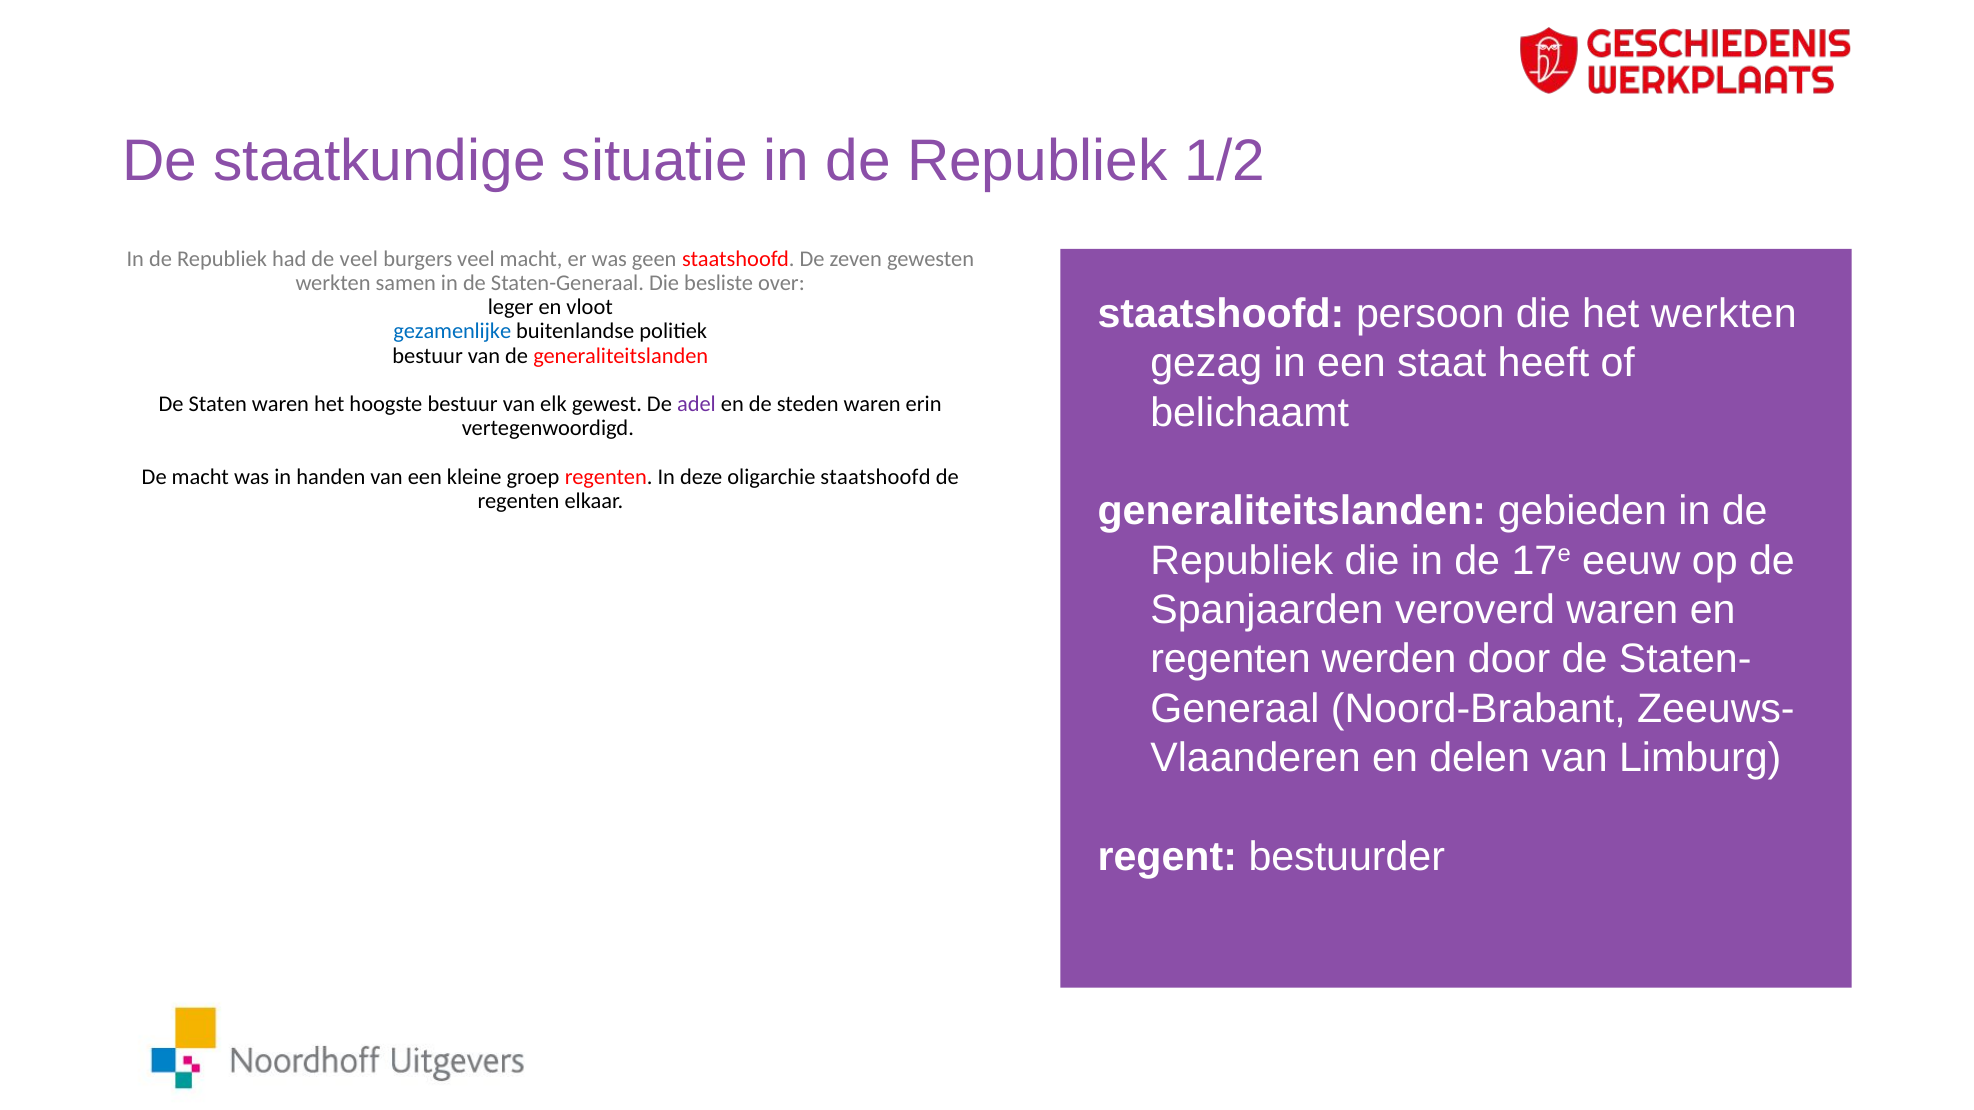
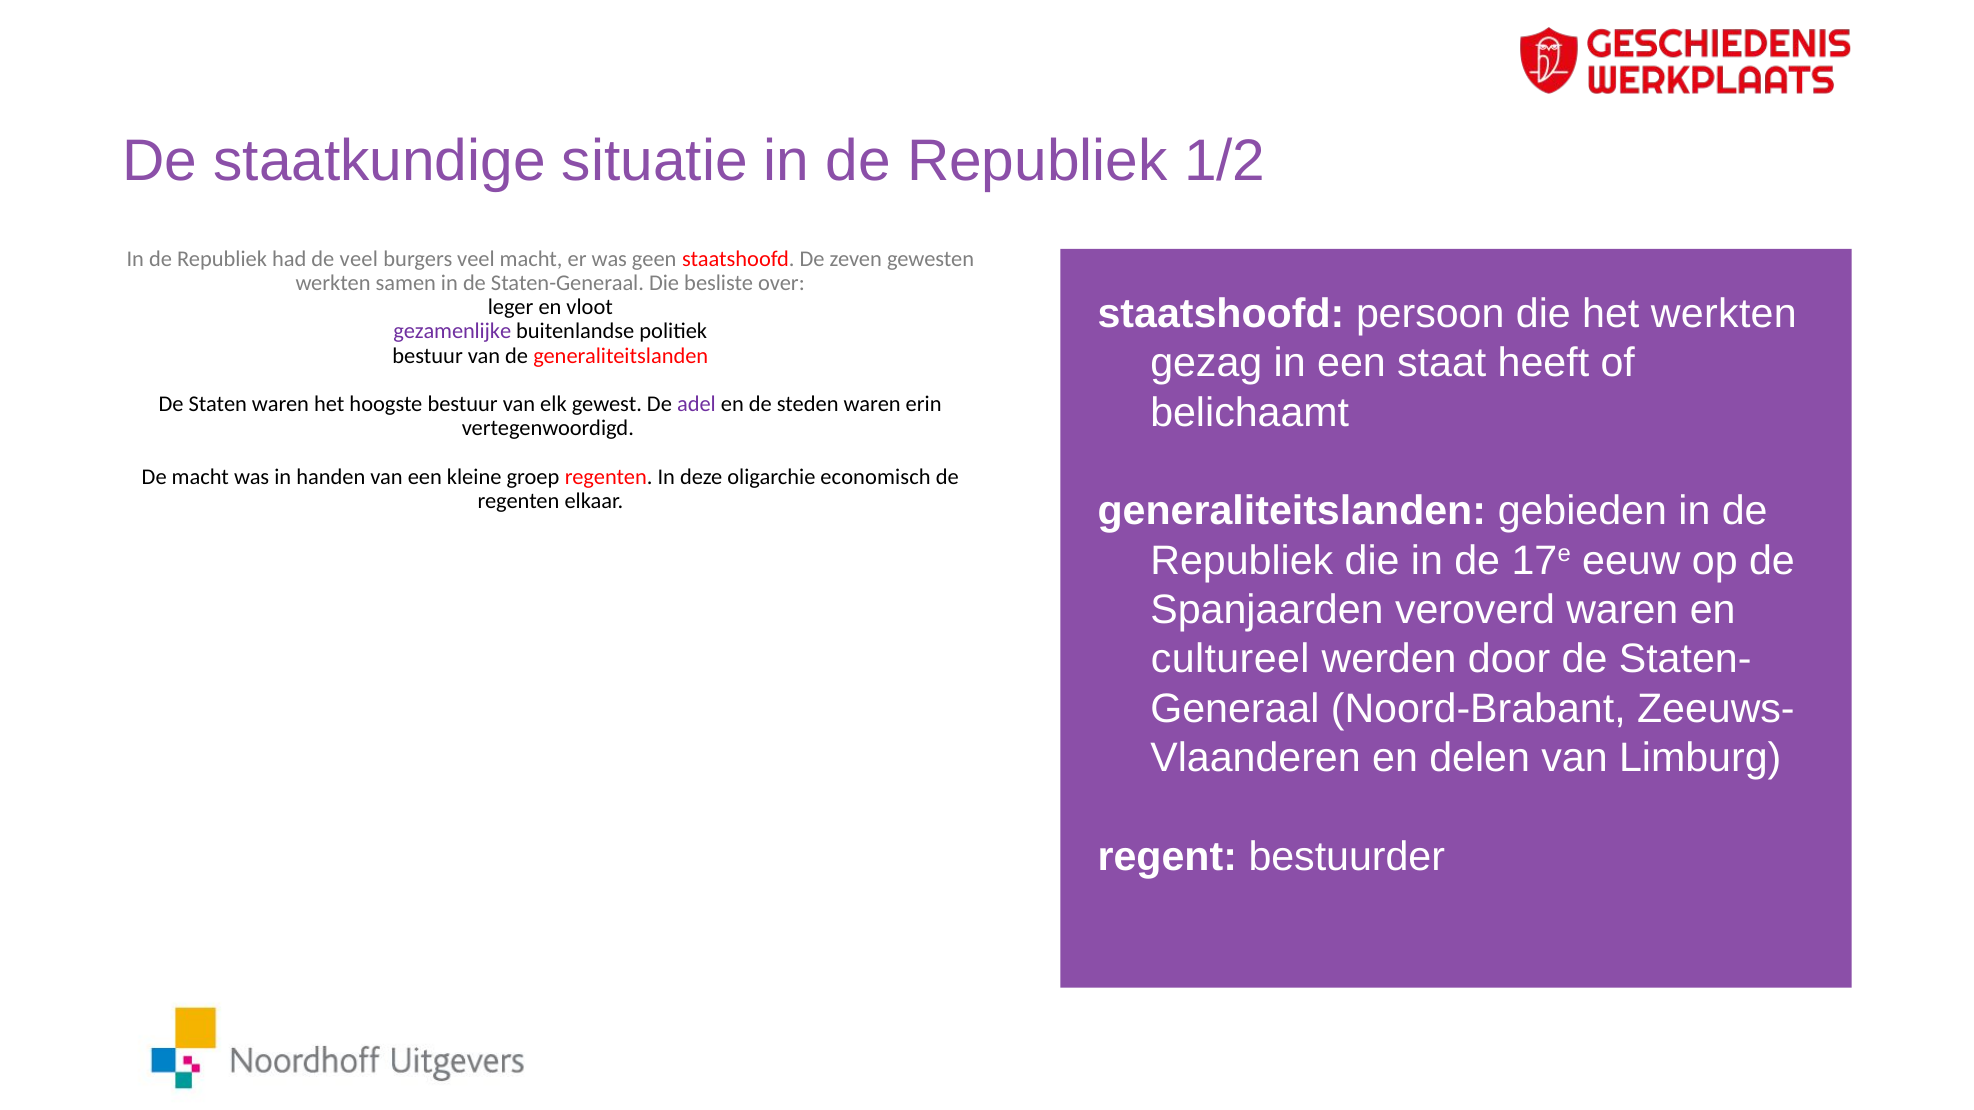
gezamenlijke colour: blue -> purple
oligarchie staatshoofd: staatshoofd -> economisch
regenten at (1231, 660): regenten -> cultureel
